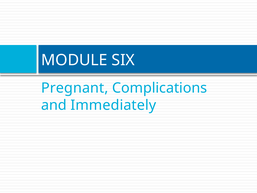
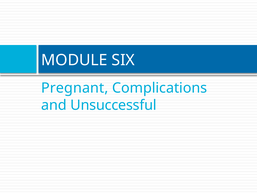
Immediately: Immediately -> Unsuccessful
